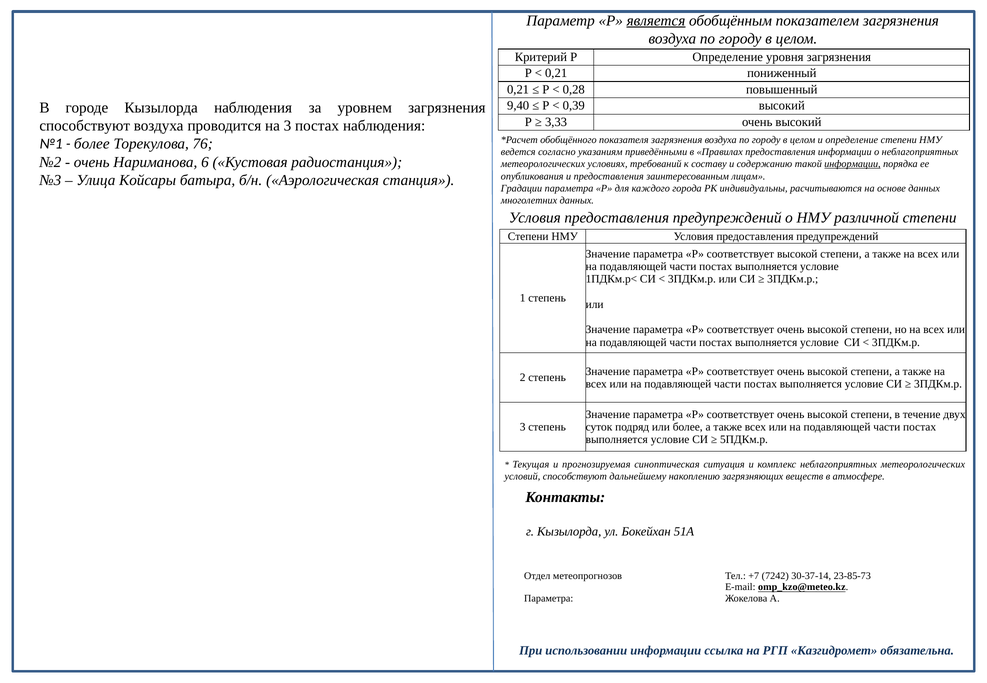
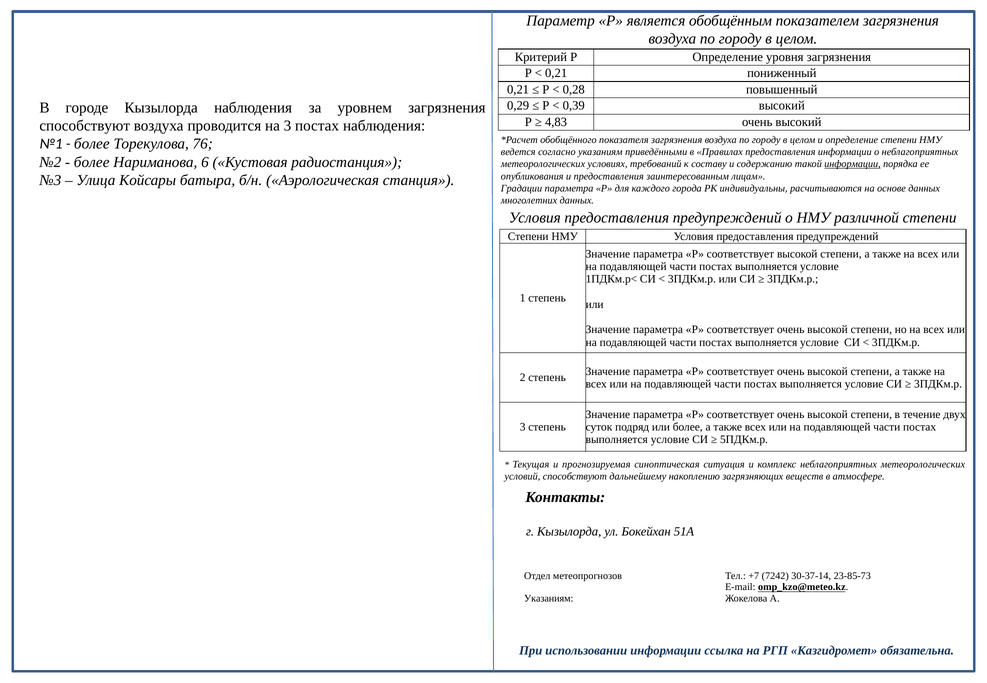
является underline: present -> none
9,40: 9,40 -> 0,29
3,33: 3,33 -> 4,83
очень at (92, 162): очень -> более
Параметра at (549, 599): Параметра -> Указаниям
